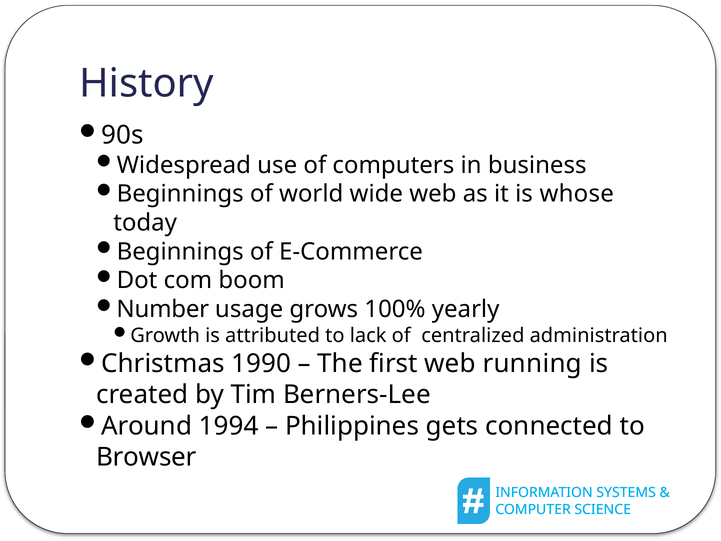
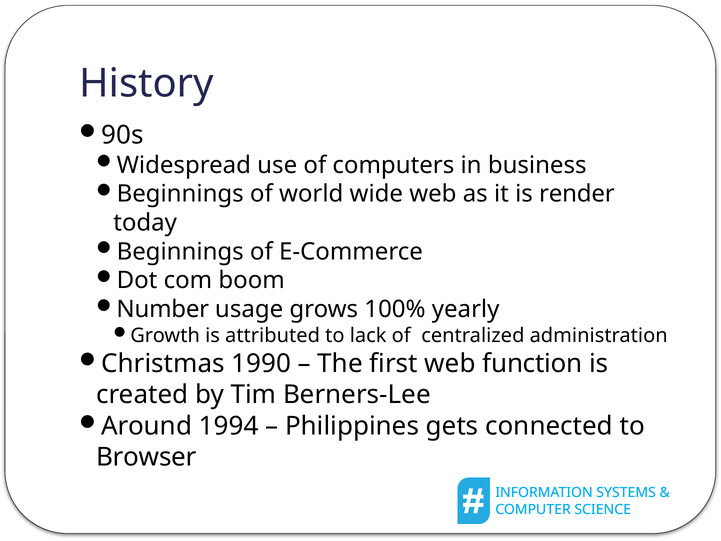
whose: whose -> render
running: running -> function
